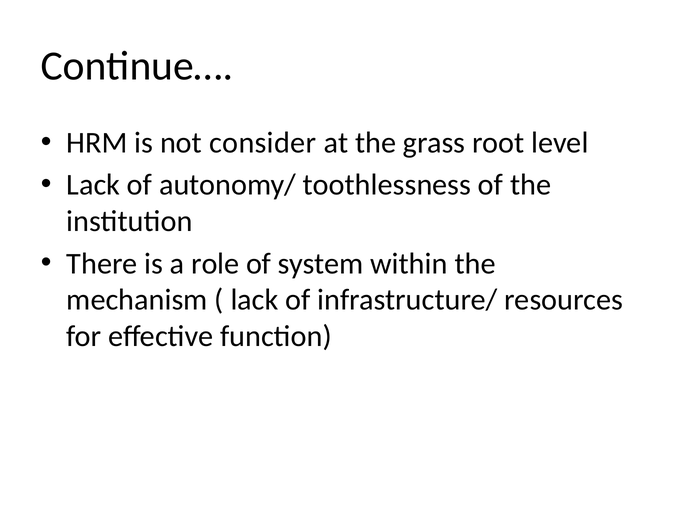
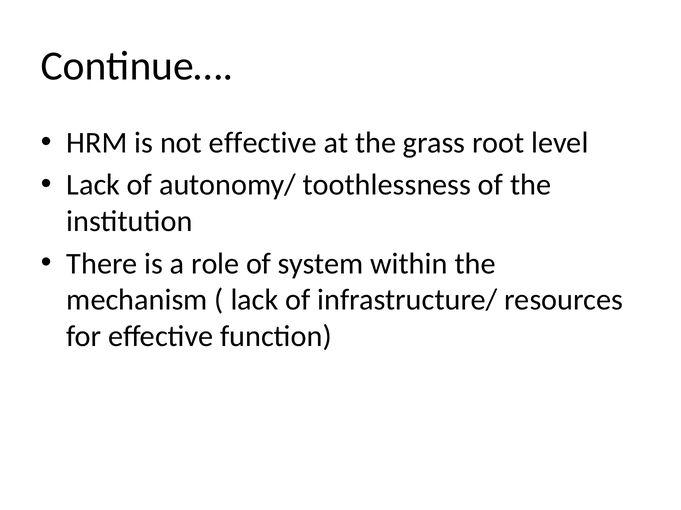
not consider: consider -> effective
